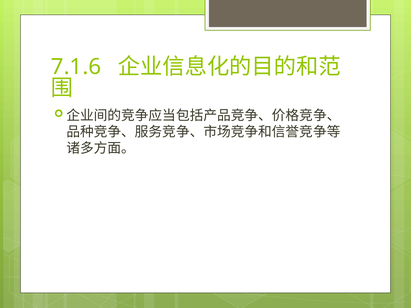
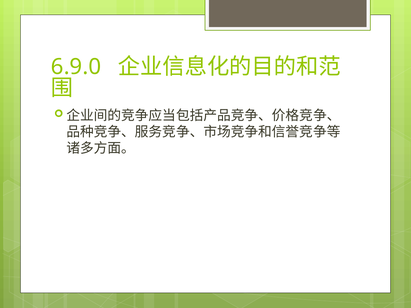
7.1.6: 7.1.6 -> 6.9.0
